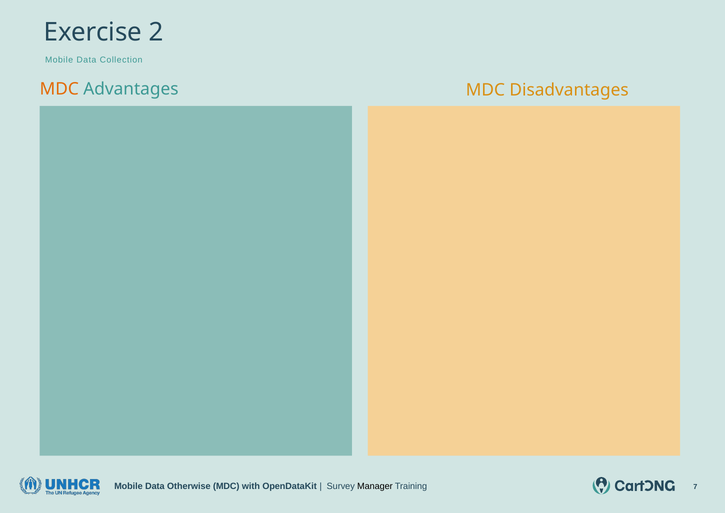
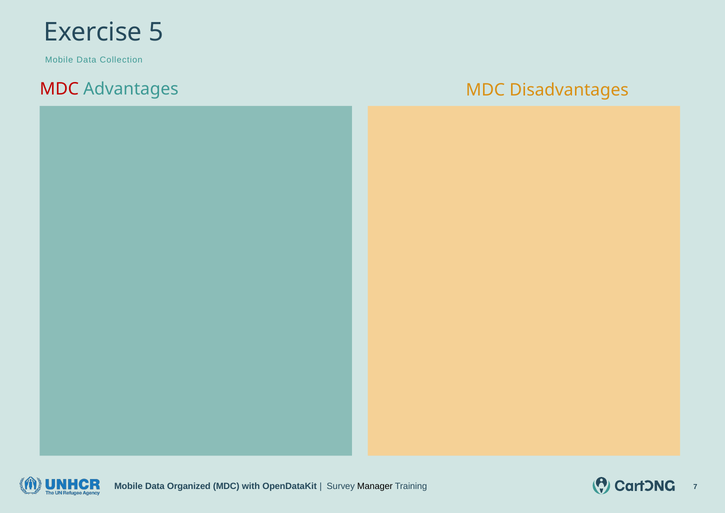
2: 2 -> 5
MDC at (59, 89) colour: orange -> red
Otherwise: Otherwise -> Organized
